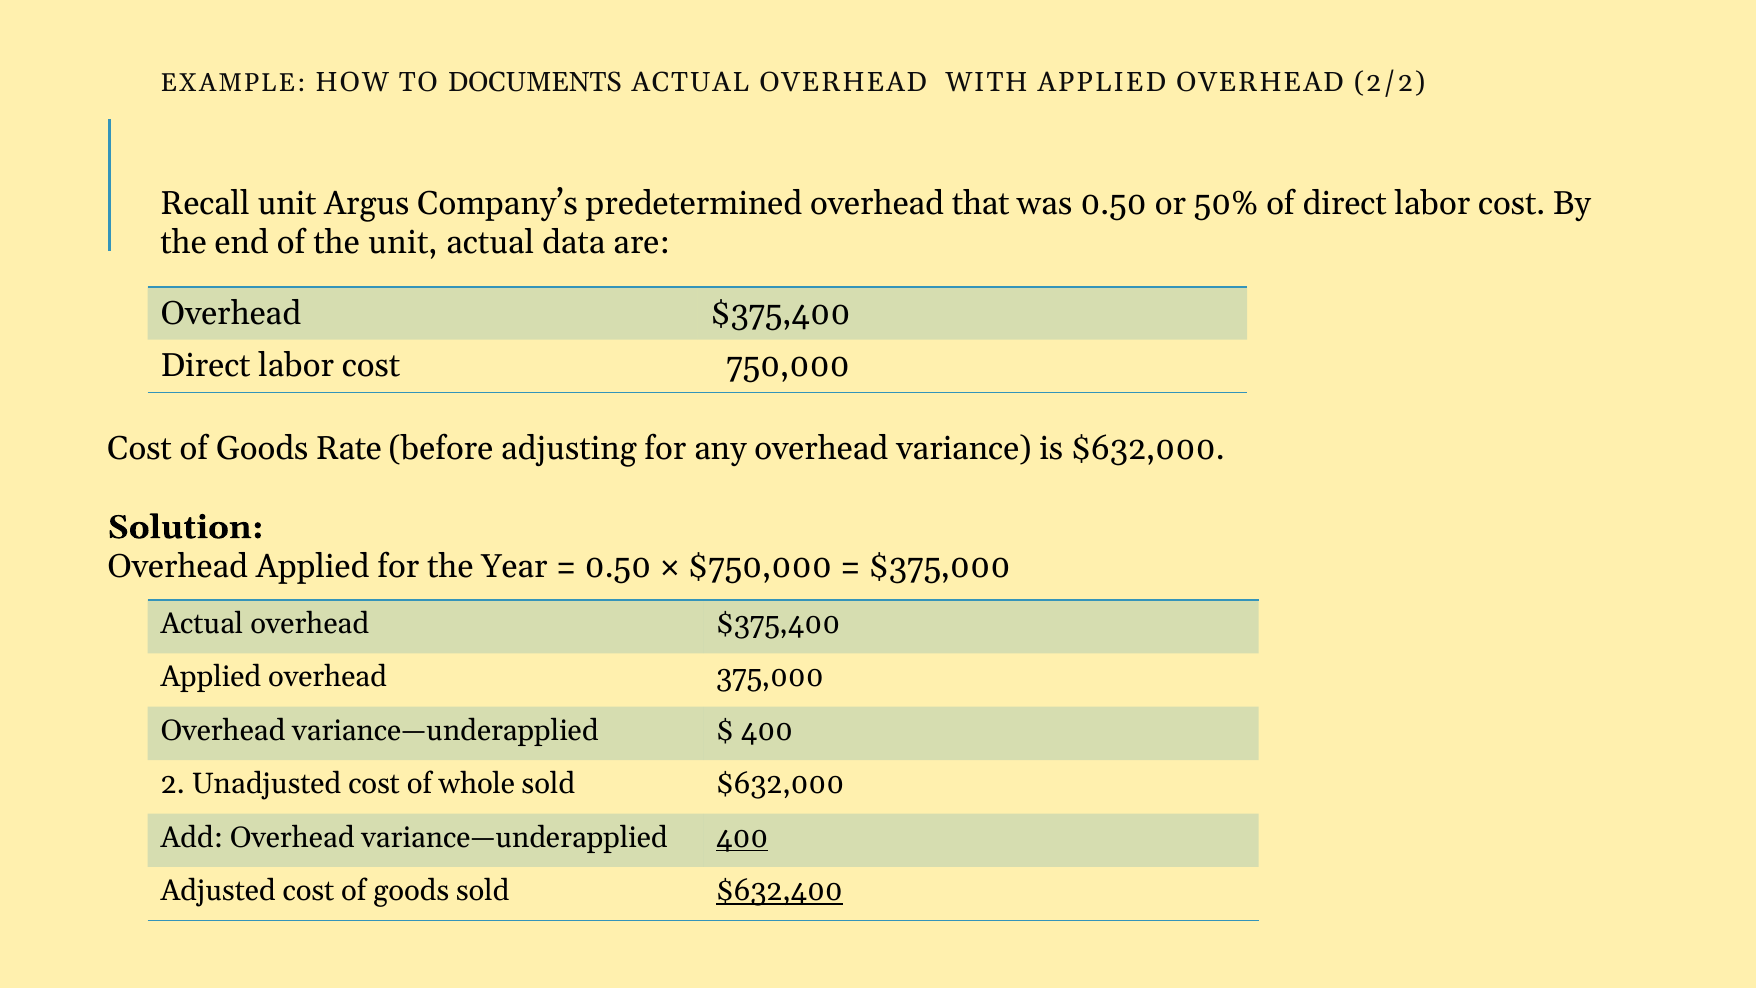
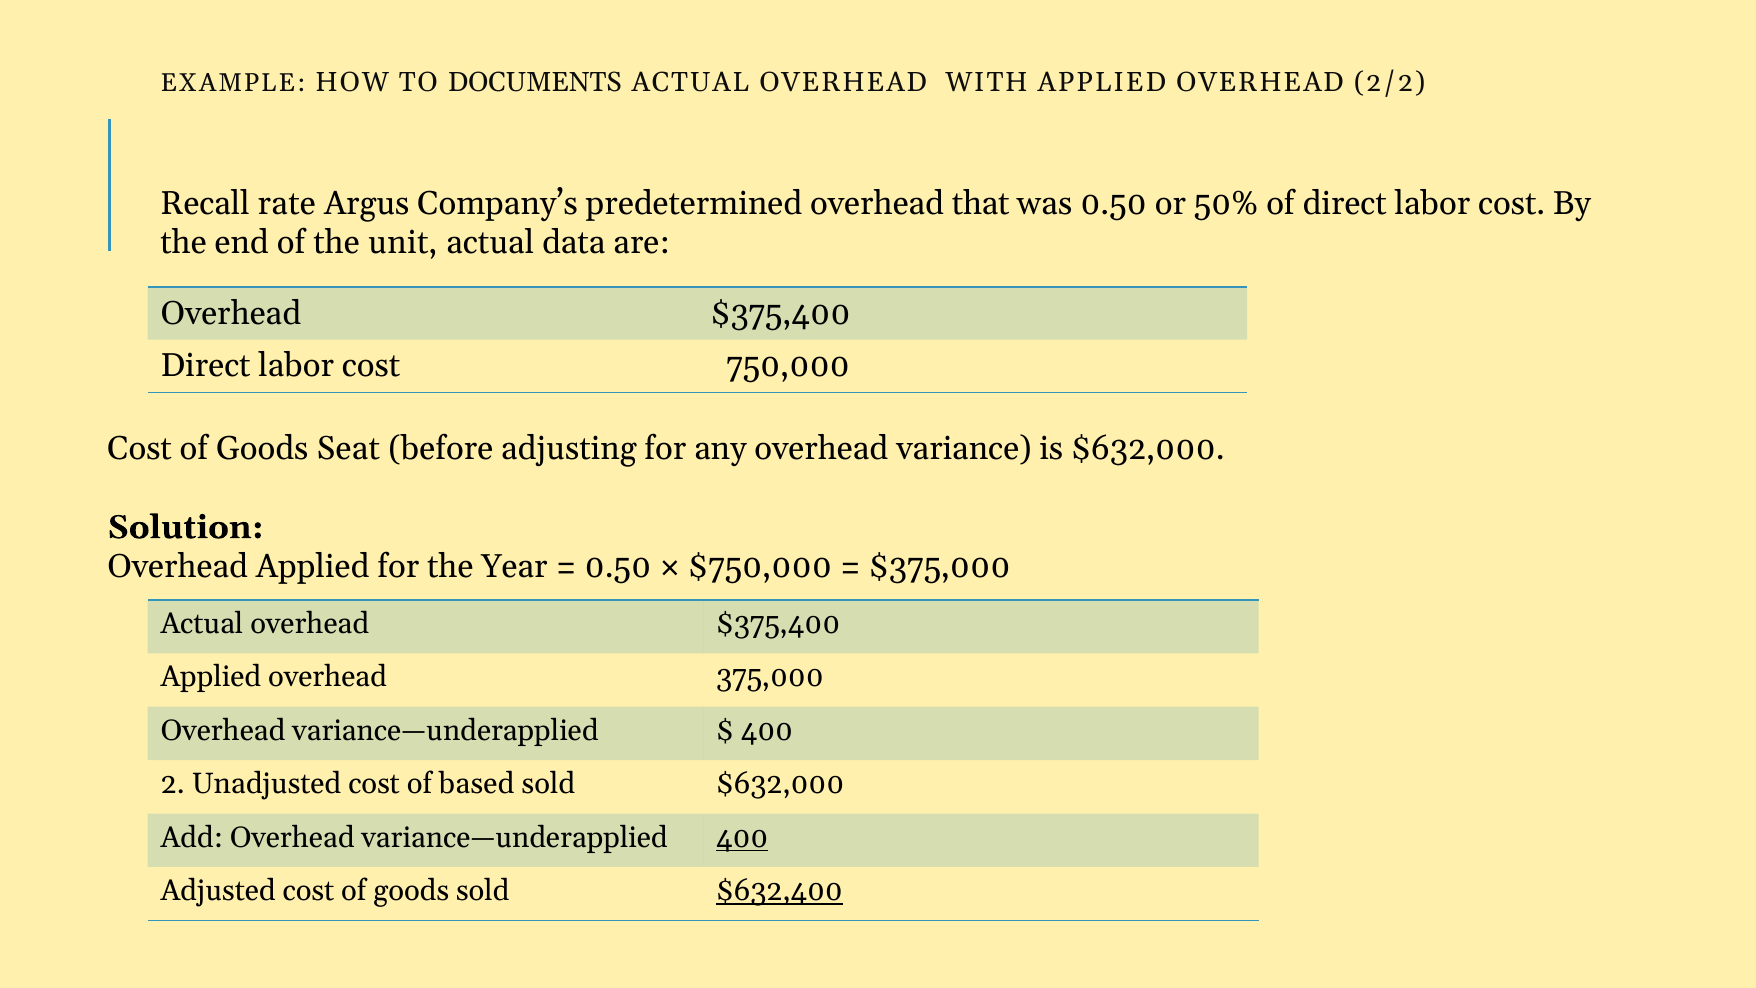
Recall unit: unit -> rate
Rate: Rate -> Seat
whole: whole -> based
